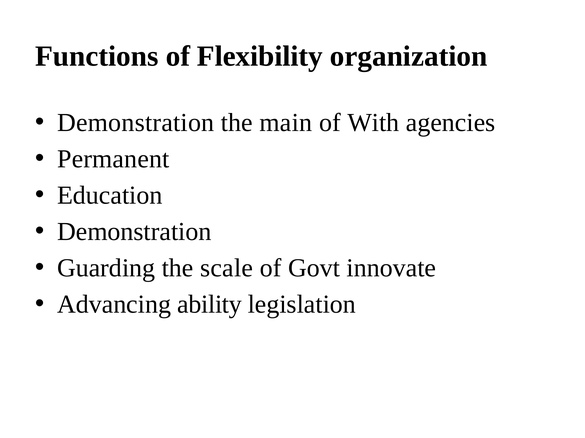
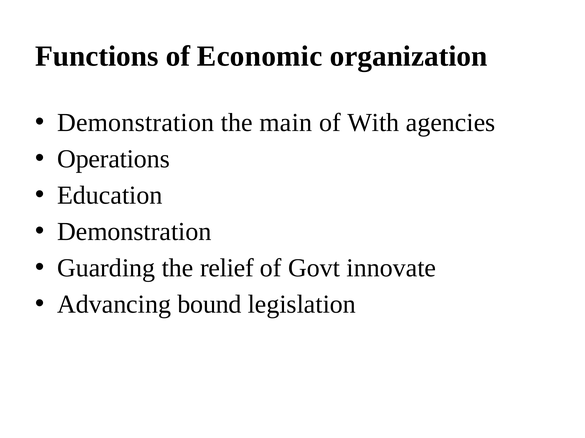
Flexibility: Flexibility -> Economic
Permanent: Permanent -> Operations
scale: scale -> relief
ability: ability -> bound
